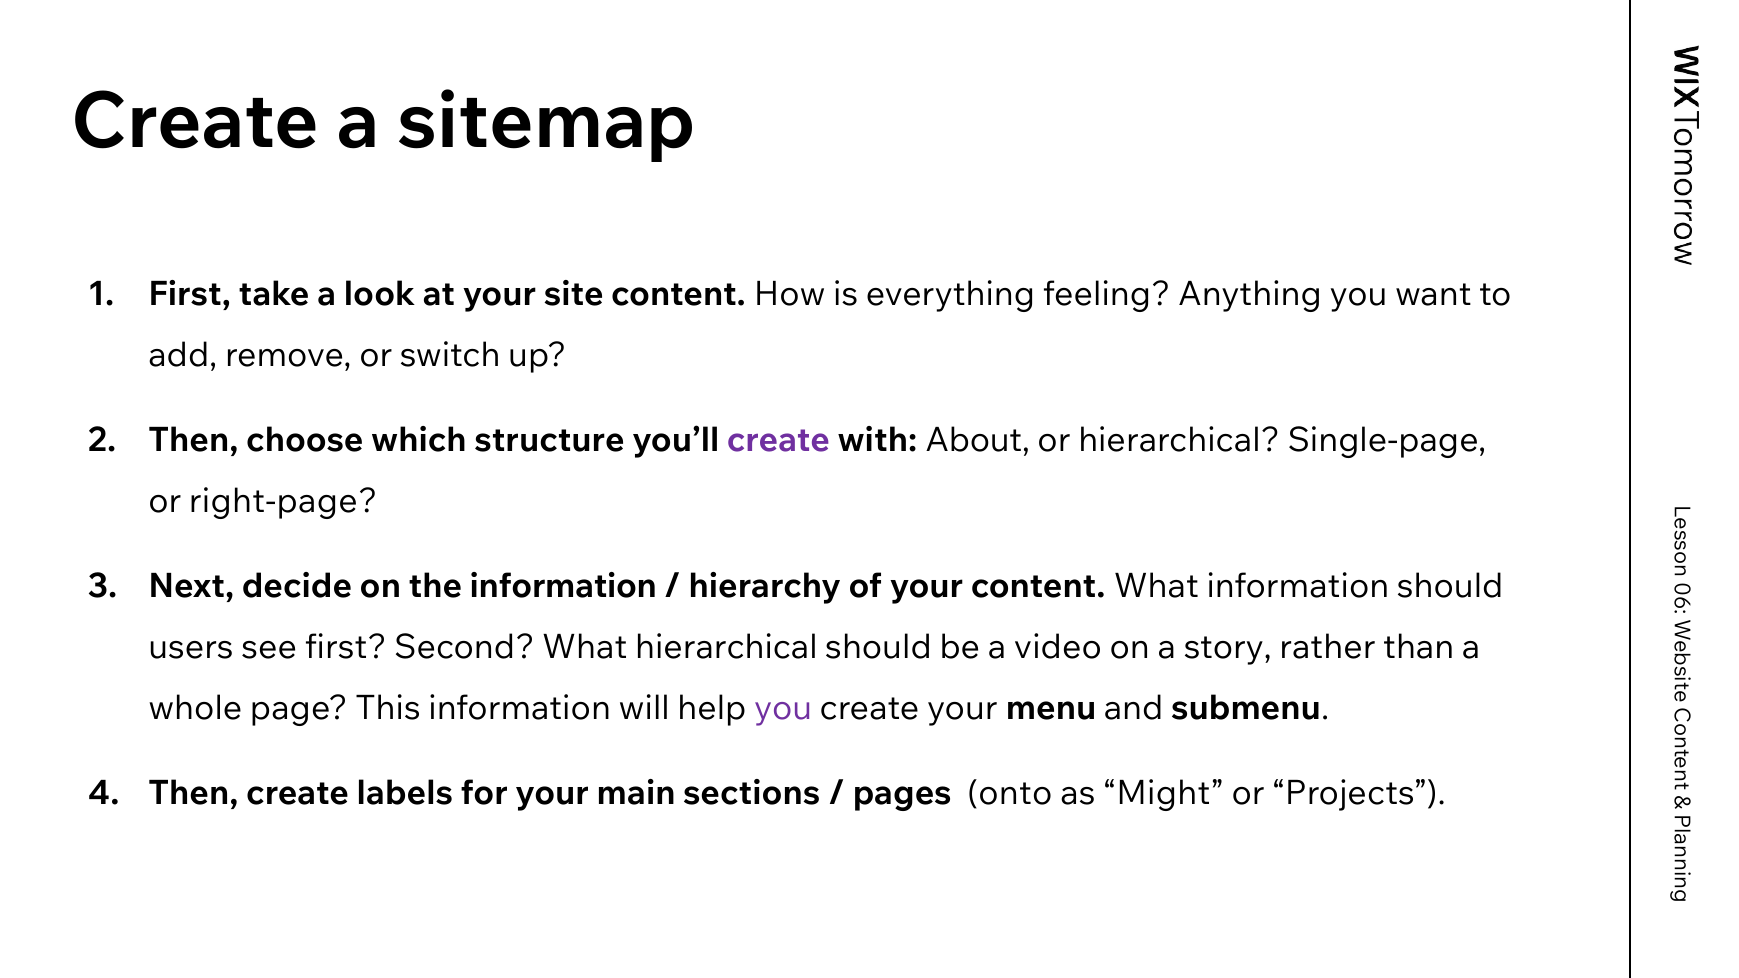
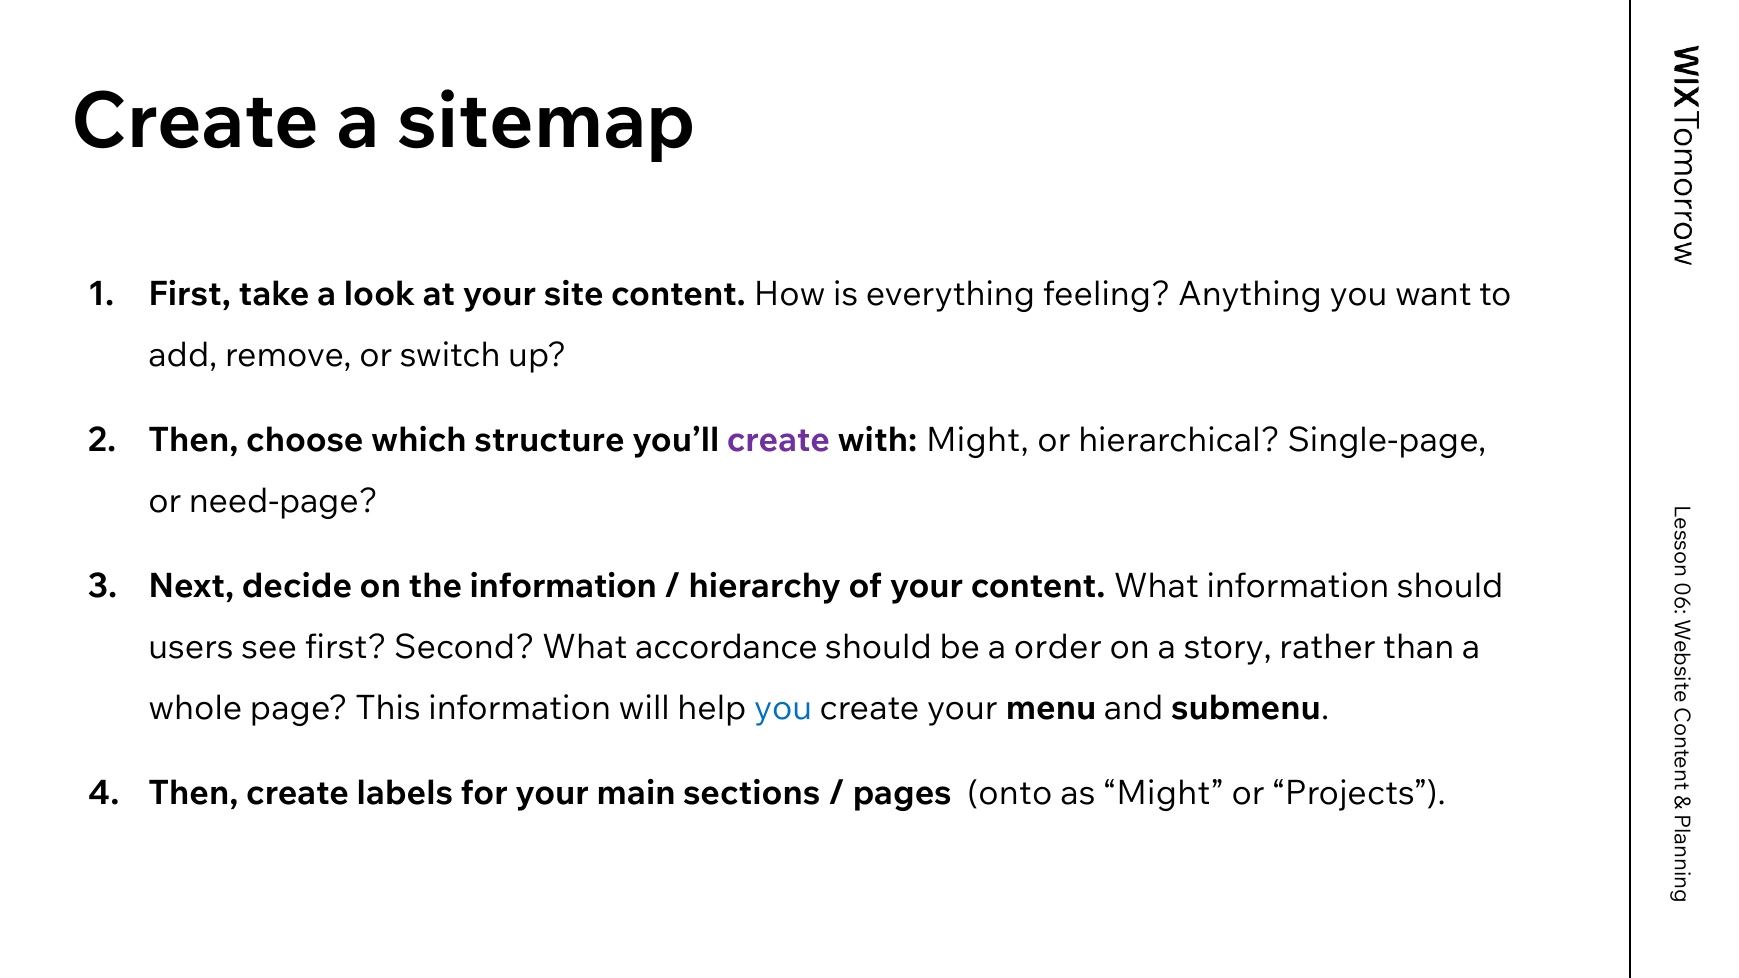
with About: About -> Might
right-page: right-page -> need-page
What hierarchical: hierarchical -> accordance
video: video -> order
you at (783, 708) colour: purple -> blue
